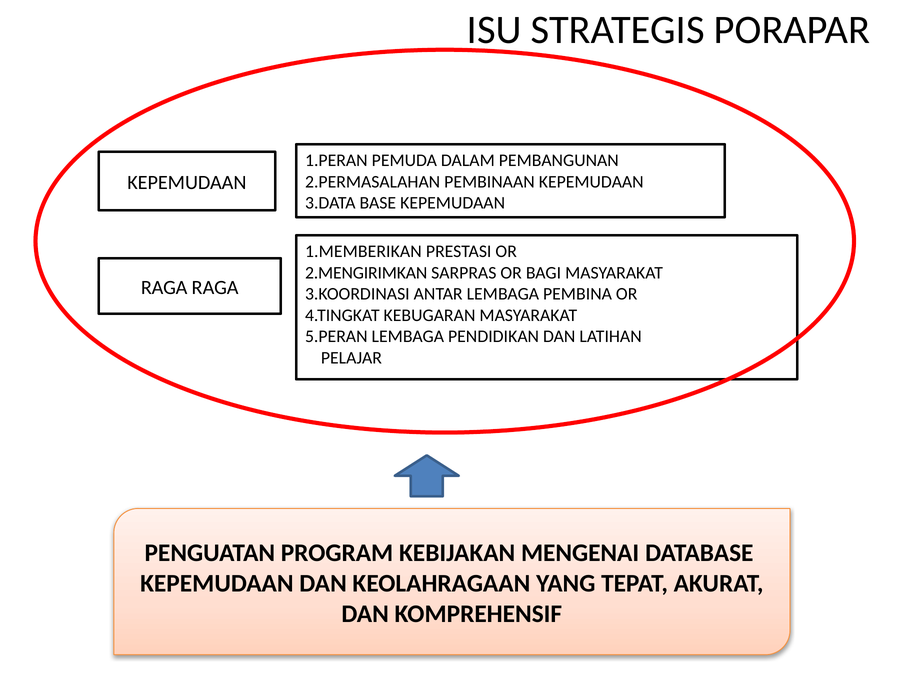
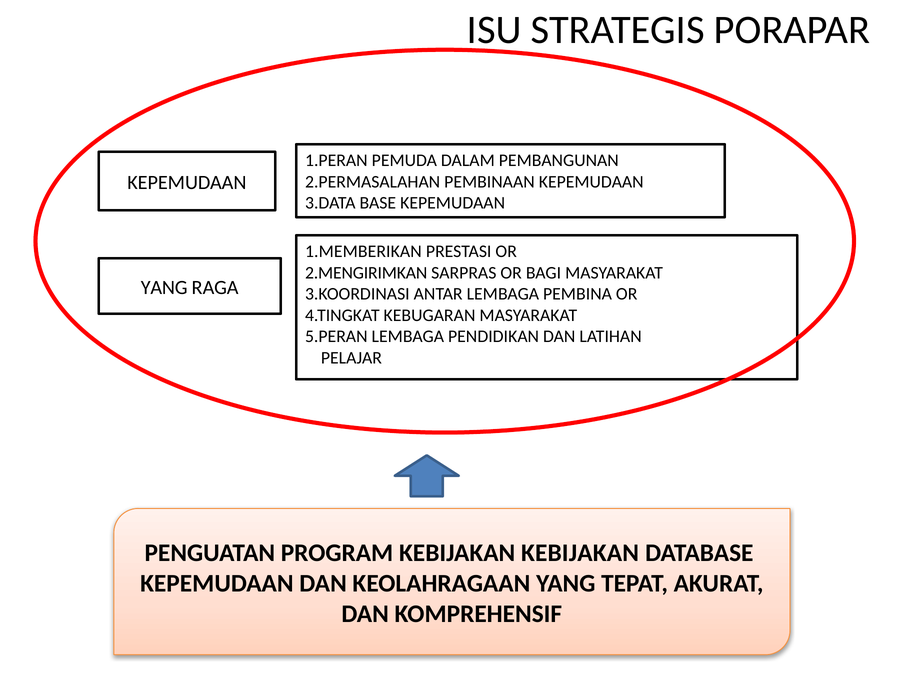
RAGA at (164, 287): RAGA -> YANG
KEBIJAKAN MENGENAI: MENGENAI -> KEBIJAKAN
